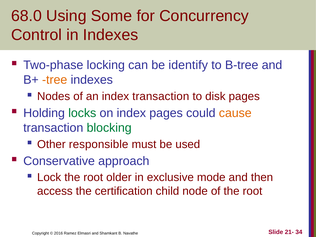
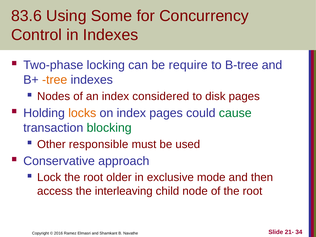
68.0: 68.0 -> 83.6
identify: identify -> require
index transaction: transaction -> considered
locks colour: green -> orange
cause colour: orange -> green
certification: certification -> interleaving
